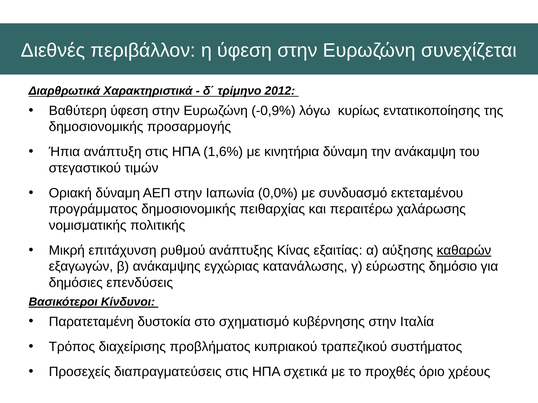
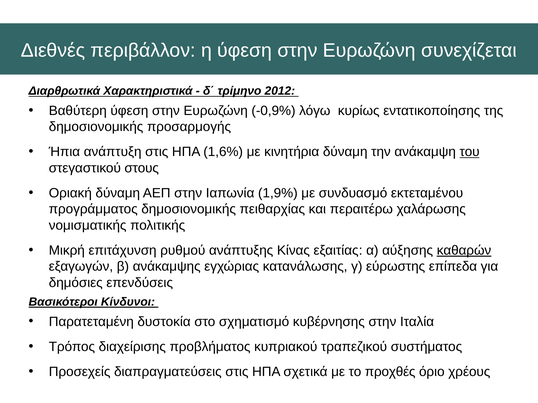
του underline: none -> present
τιμών: τιμών -> στους
0,0%: 0,0% -> 1,9%
δημόσιο: δημόσιο -> επίπεδα
